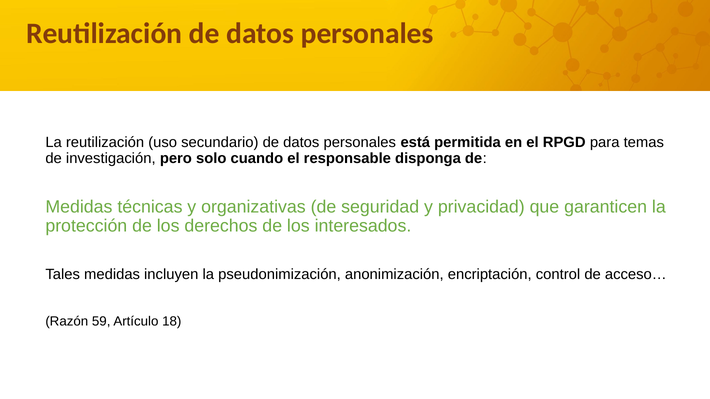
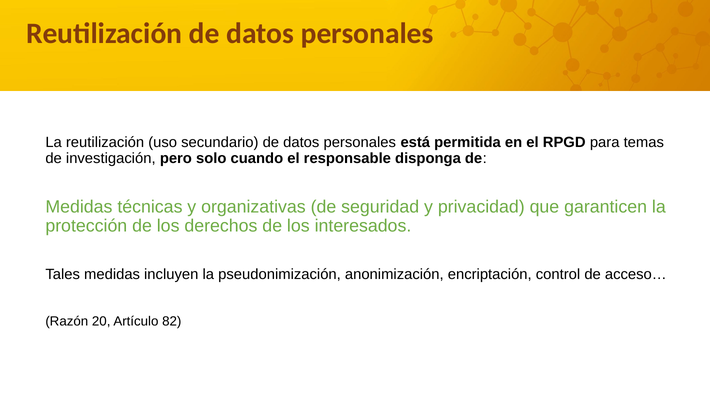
59: 59 -> 20
18: 18 -> 82
